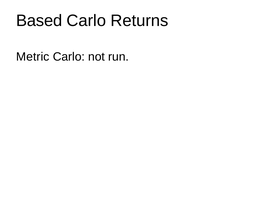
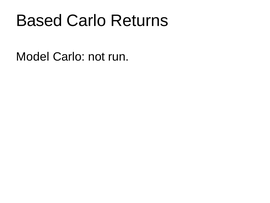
Metric: Metric -> Model
